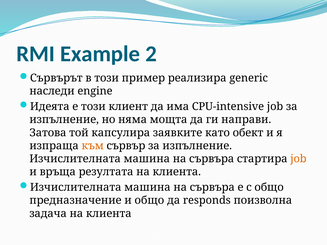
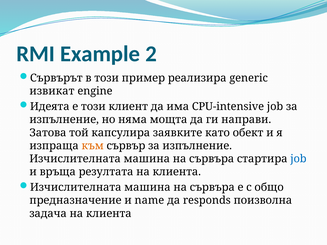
наследи: наследи -> извикат
job at (298, 159) colour: orange -> blue
и общо: общо -> name
